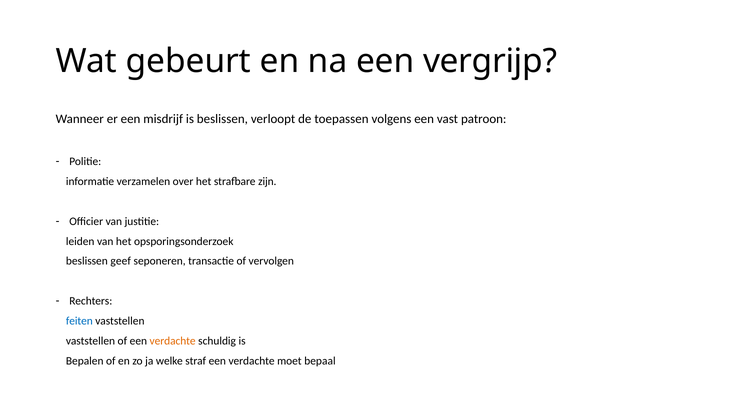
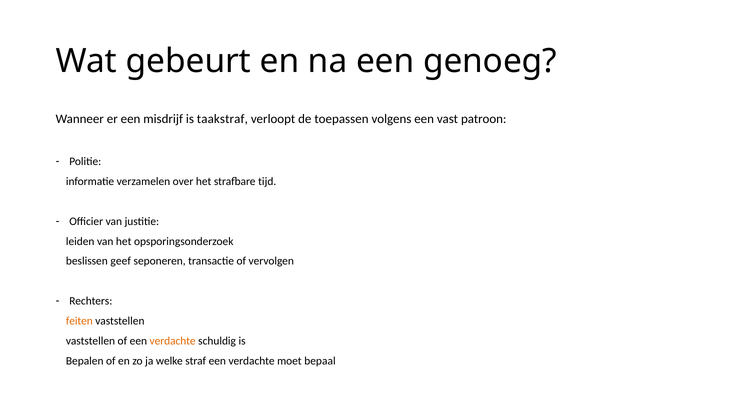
vergrijp: vergrijp -> genoeg
is beslissen: beslissen -> taakstraf
zijn: zijn -> tijd
feiten colour: blue -> orange
